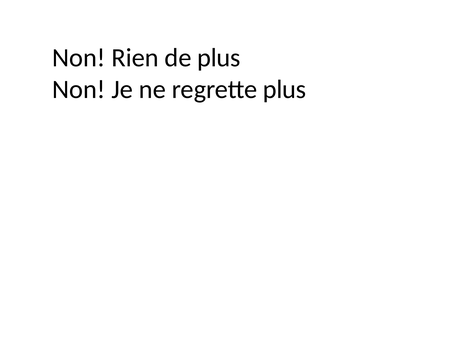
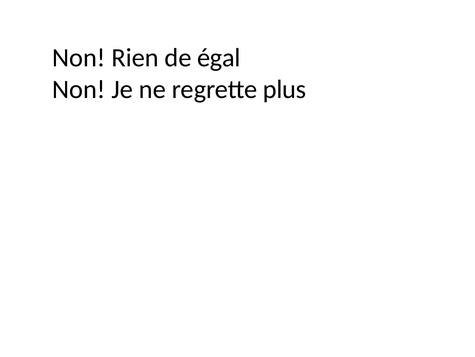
de plus: plus -> égal
